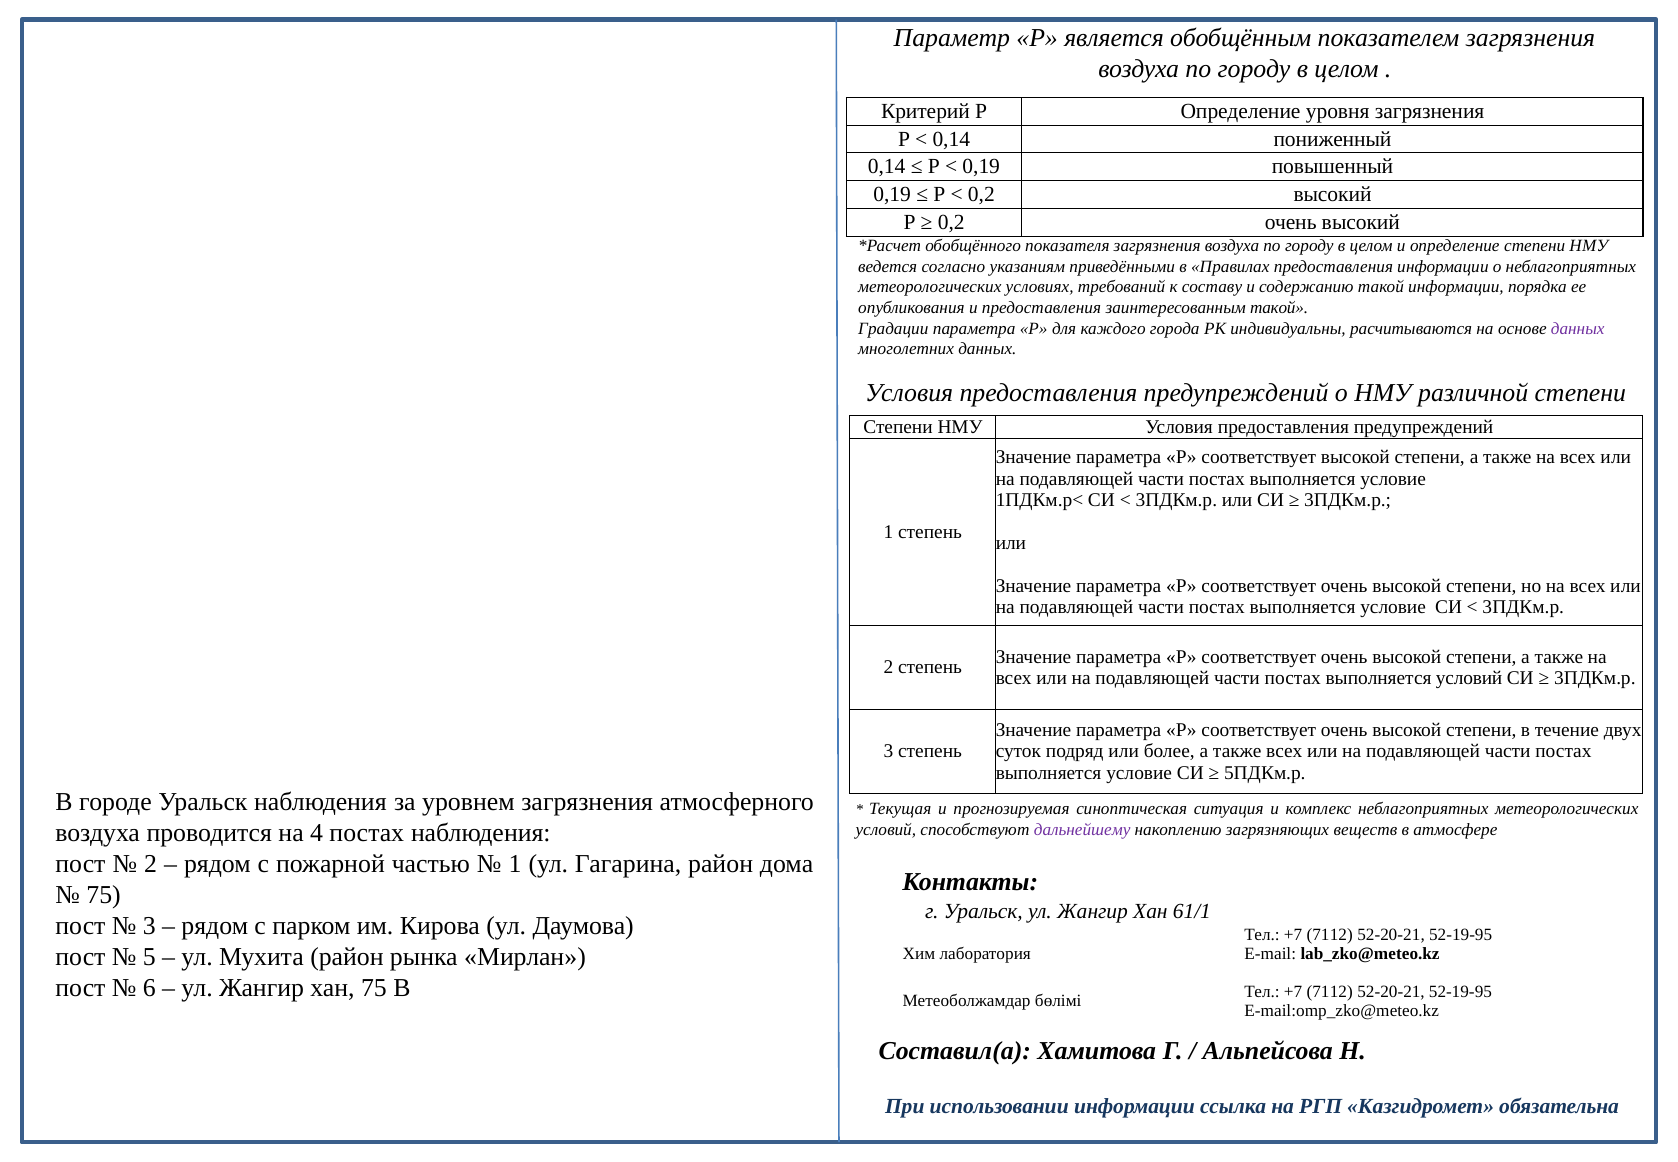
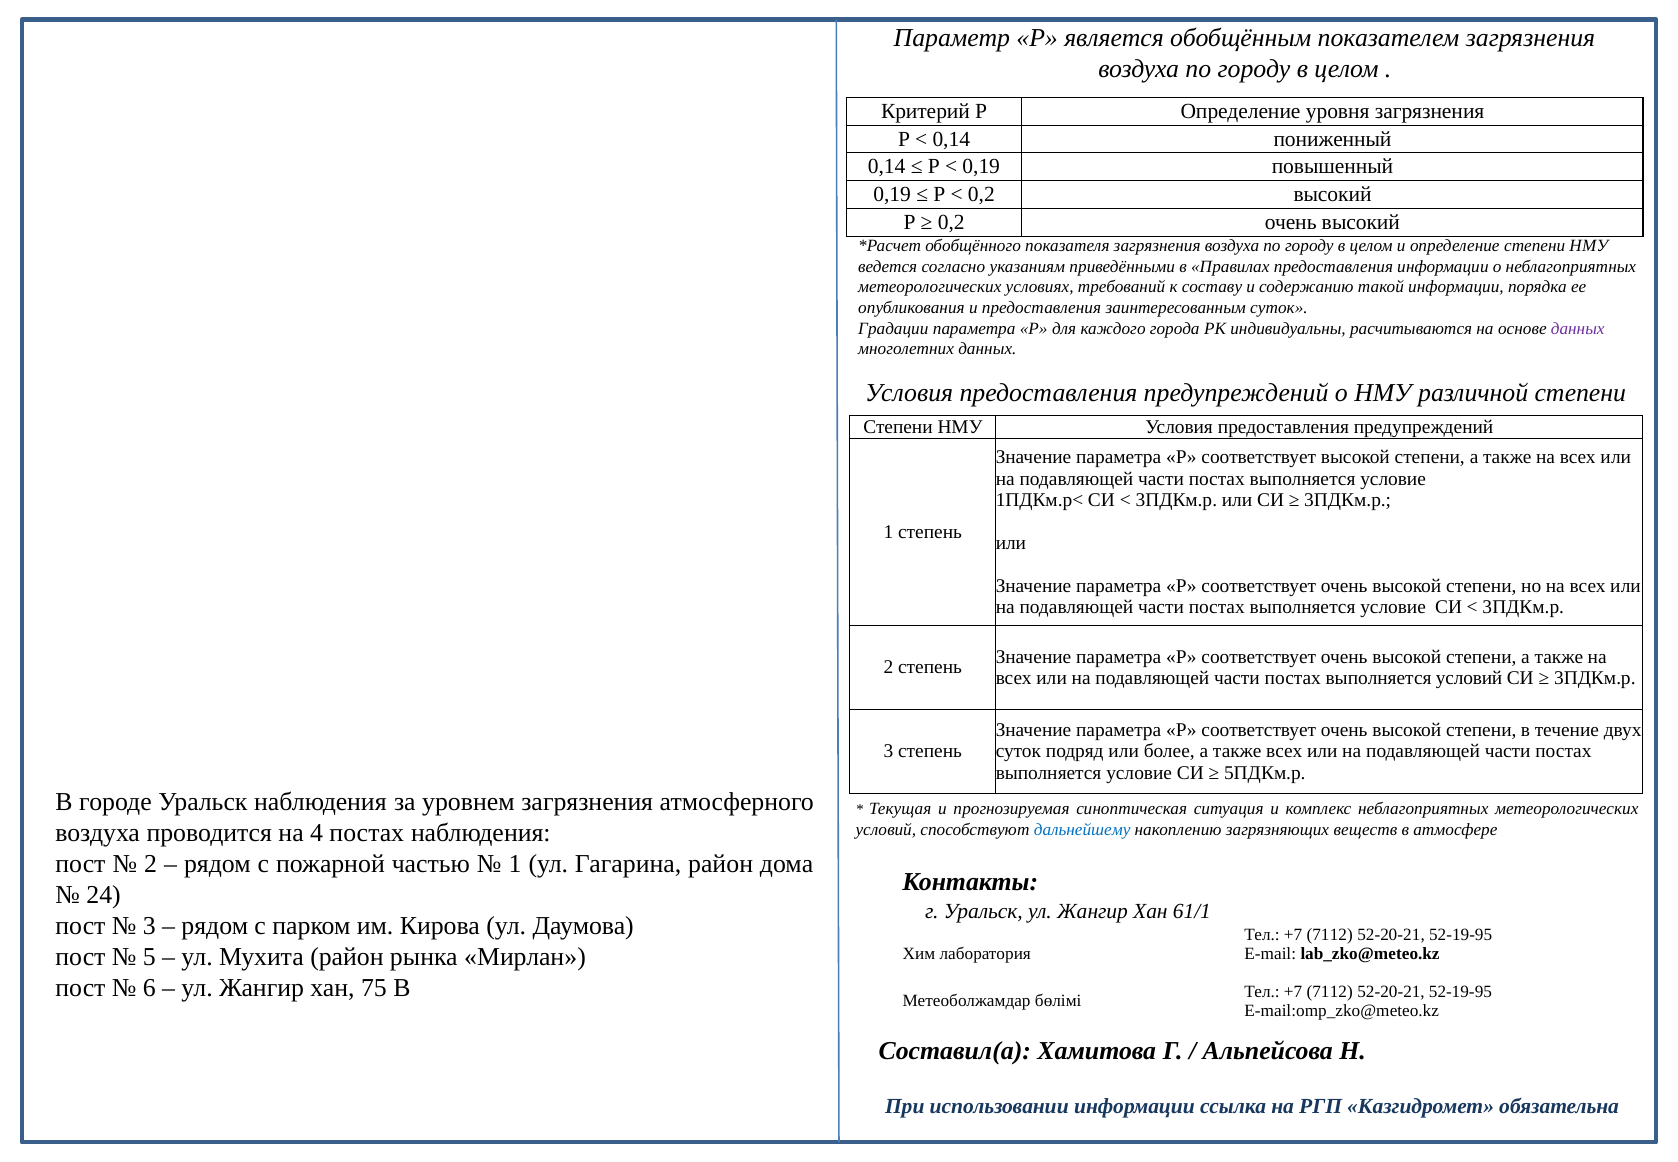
заинтересованным такой: такой -> суток
дальнейшему colour: purple -> blue
75 at (104, 895): 75 -> 24
